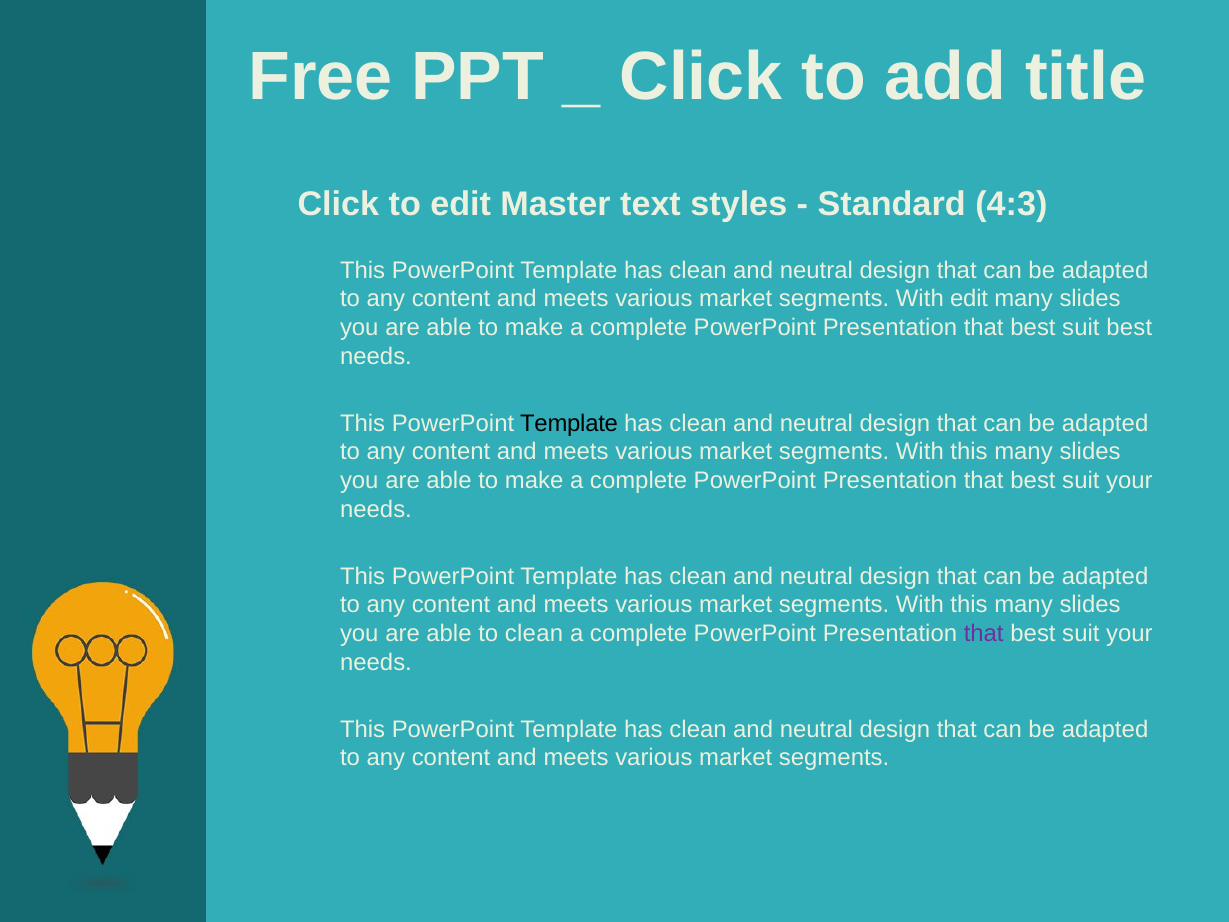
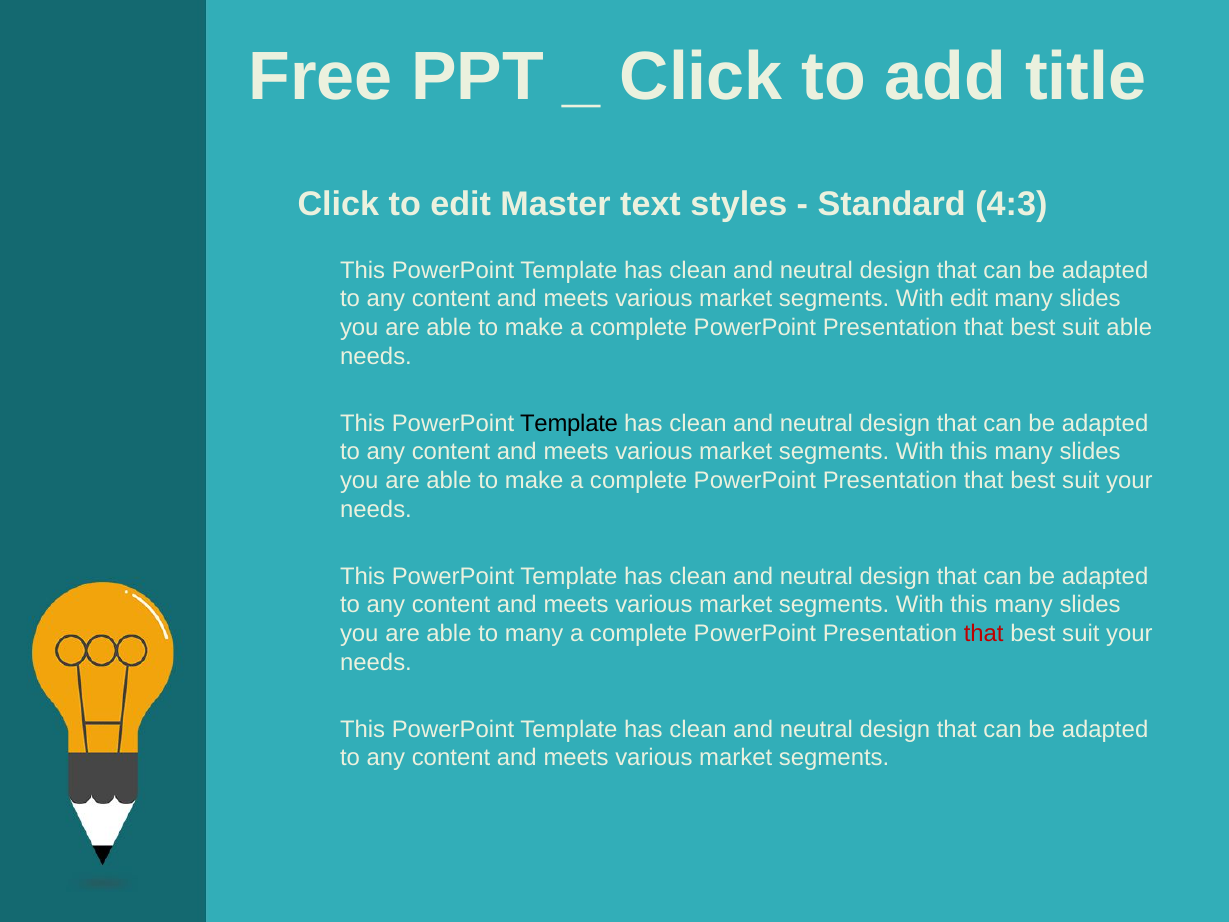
suit best: best -> able
to clean: clean -> many
that at (984, 634) colour: purple -> red
